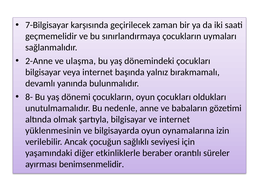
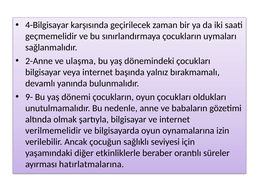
7-Bilgisayar: 7-Bilgisayar -> 4-Bilgisayar
8-: 8- -> 9-
yüklenmesinin: yüklenmesinin -> verilmemelidir
benimsenmelidir: benimsenmelidir -> hatırlatmalarına
